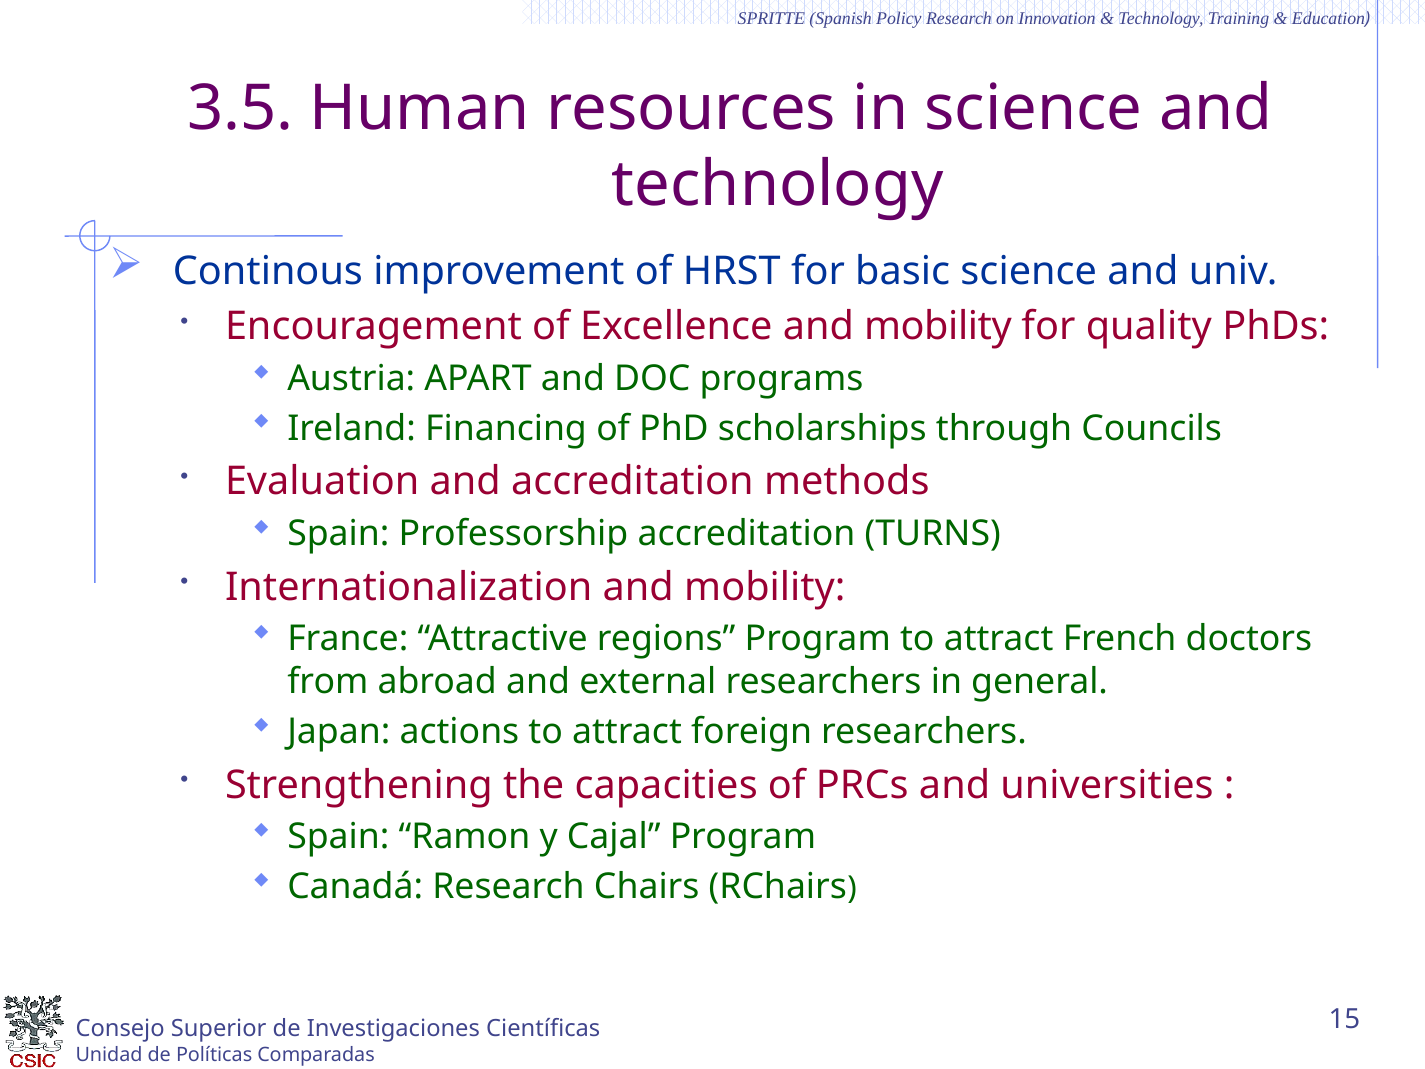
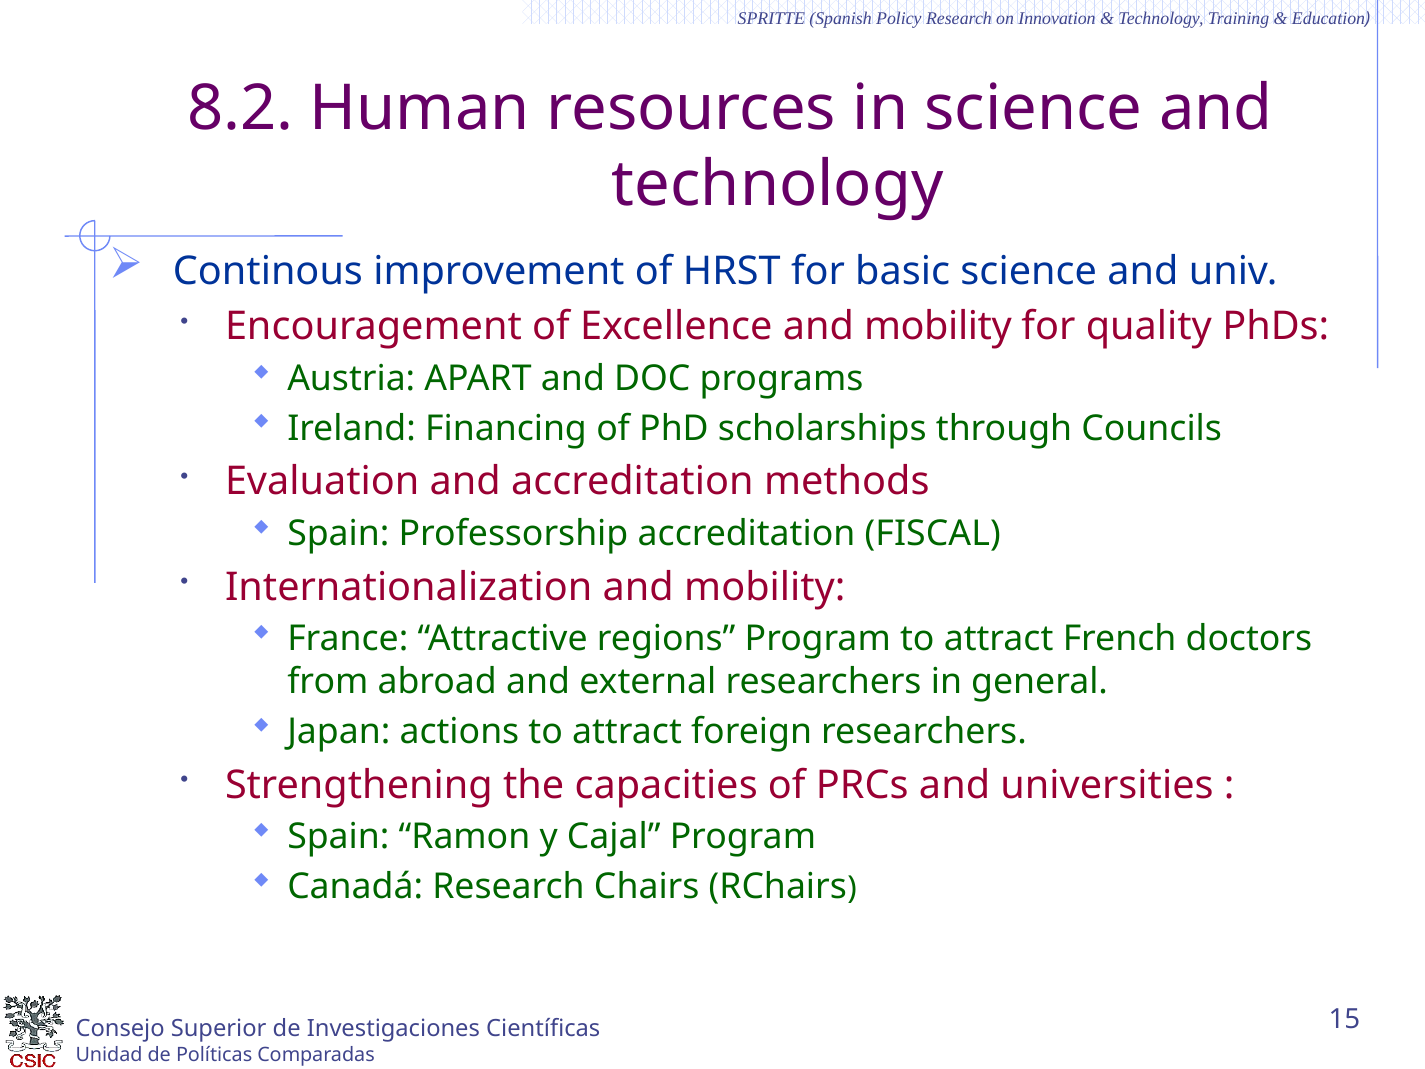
3.5: 3.5 -> 8.2
TURNS: TURNS -> FISCAL
